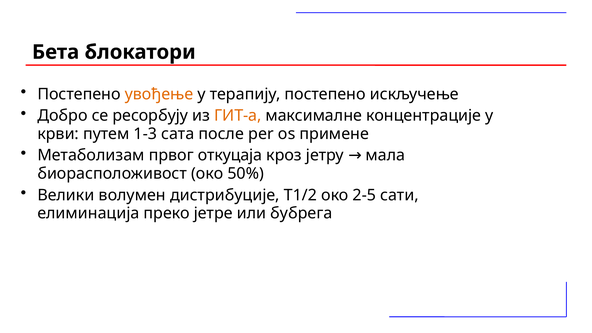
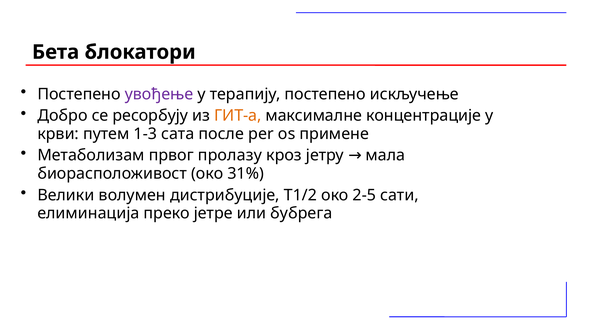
увођење colour: orange -> purple
откуцаја: откуцаја -> пролазу
50%: 50% -> 31%
